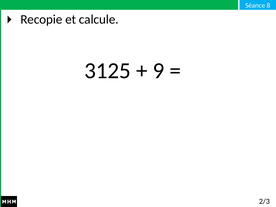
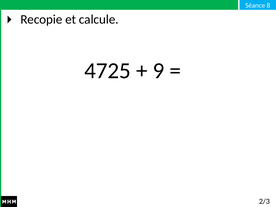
3125: 3125 -> 4725
